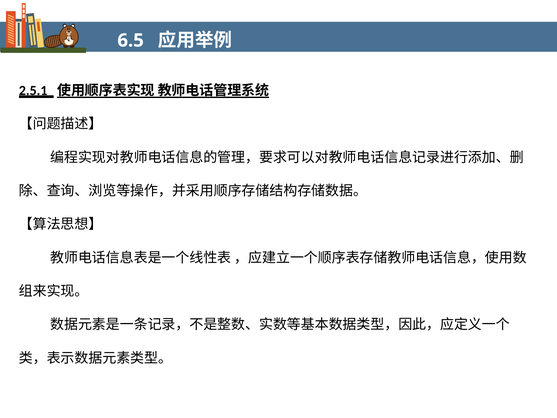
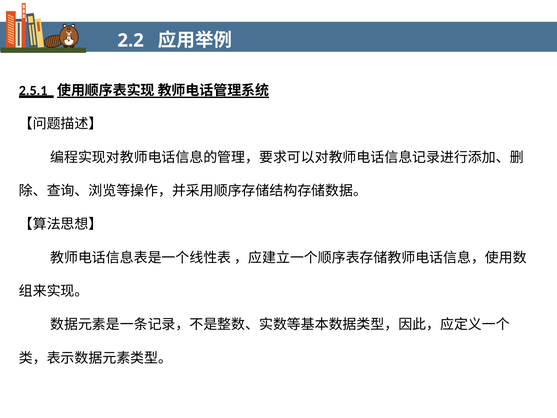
6.5: 6.5 -> 2.2
